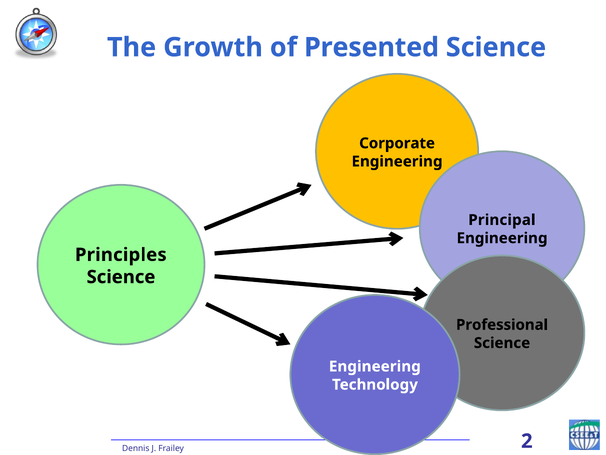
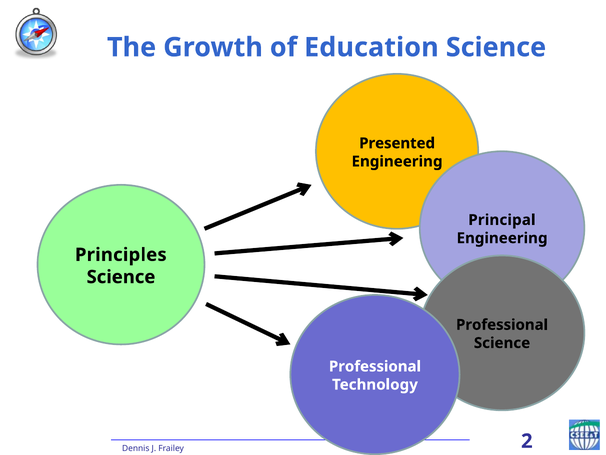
of Presented: Presented -> Education
Corporate: Corporate -> Presented
Engineering at (375, 366): Engineering -> Professional
